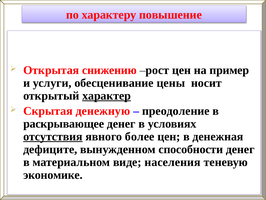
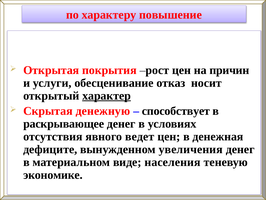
снижению: снижению -> покрытия
пример: пример -> причин
цены: цены -> отказ
преодоление: преодоление -> способствует
отсутствия underline: present -> none
более: более -> ведет
способности: способности -> увеличения
